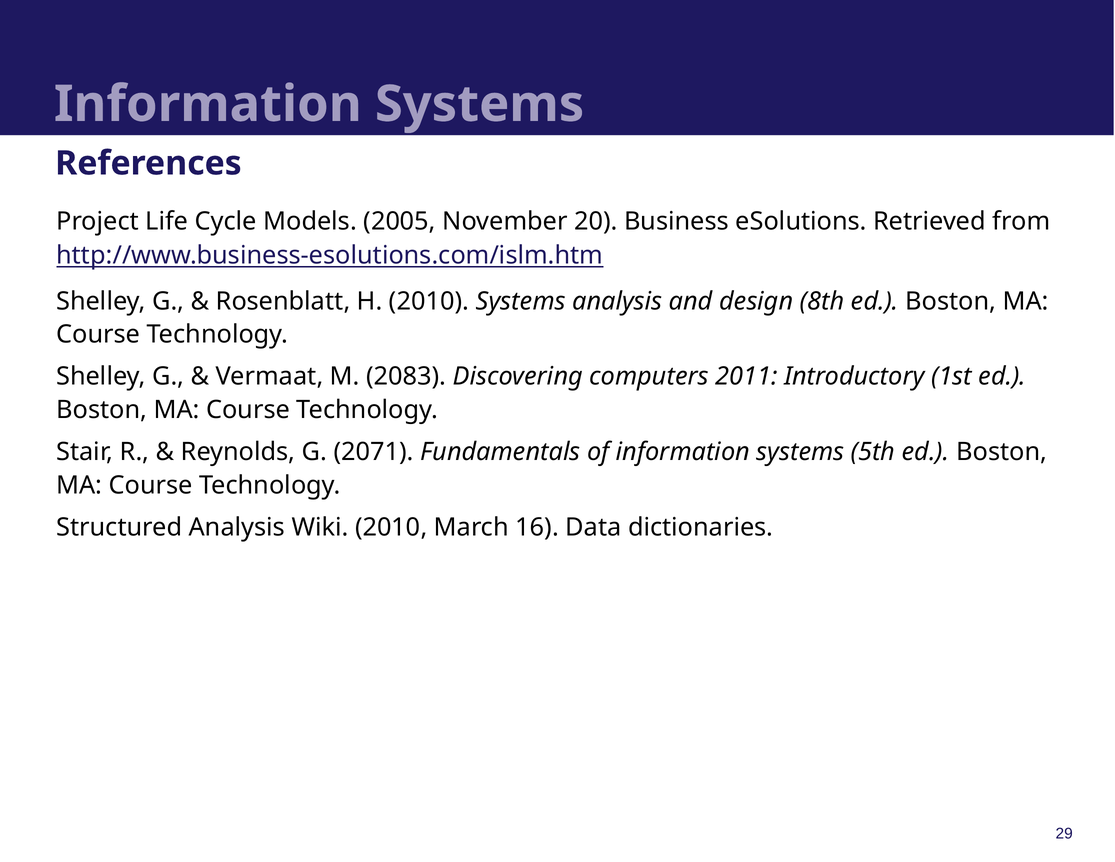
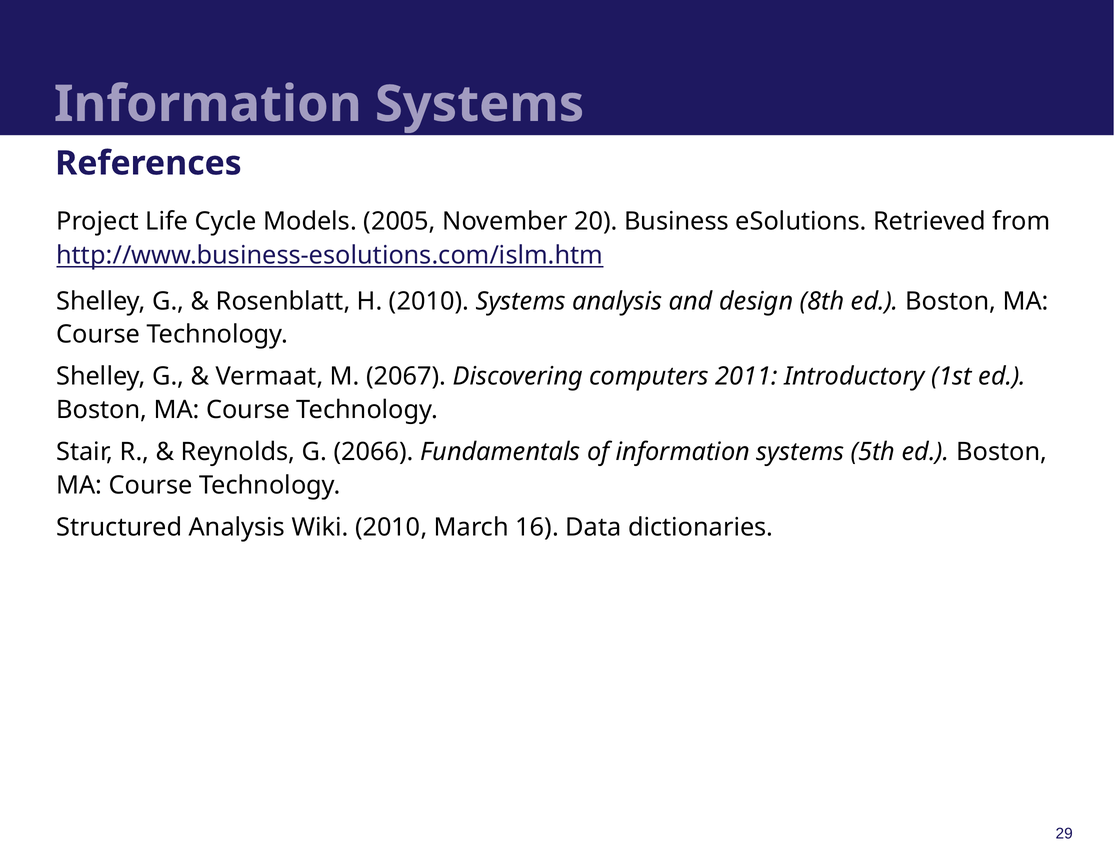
2083: 2083 -> 2067
2071: 2071 -> 2066
